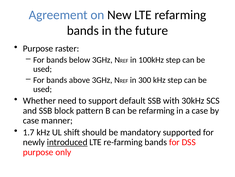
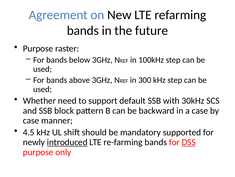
be refarming: refarming -> backward
1.7: 1.7 -> 4.5
DSS underline: none -> present
